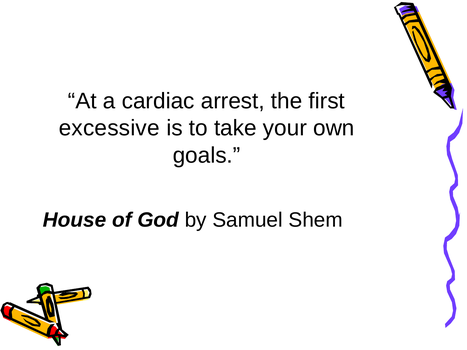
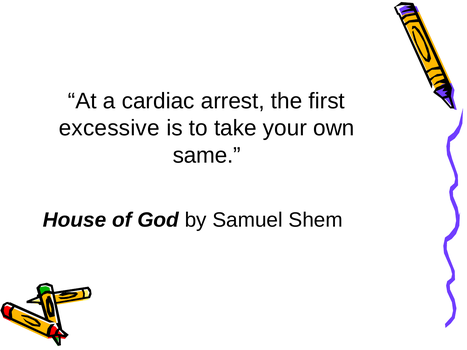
goals: goals -> same
